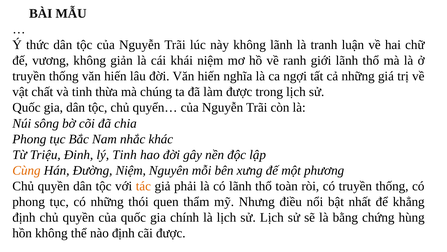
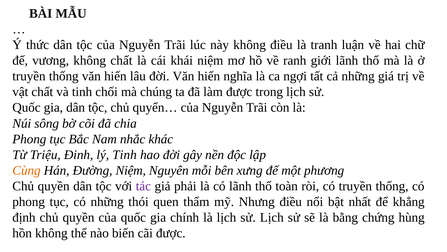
không lãnh: lãnh -> điều
không giản: giản -> chất
thừa: thừa -> chối
tác colour: orange -> purple
nào định: định -> biến
